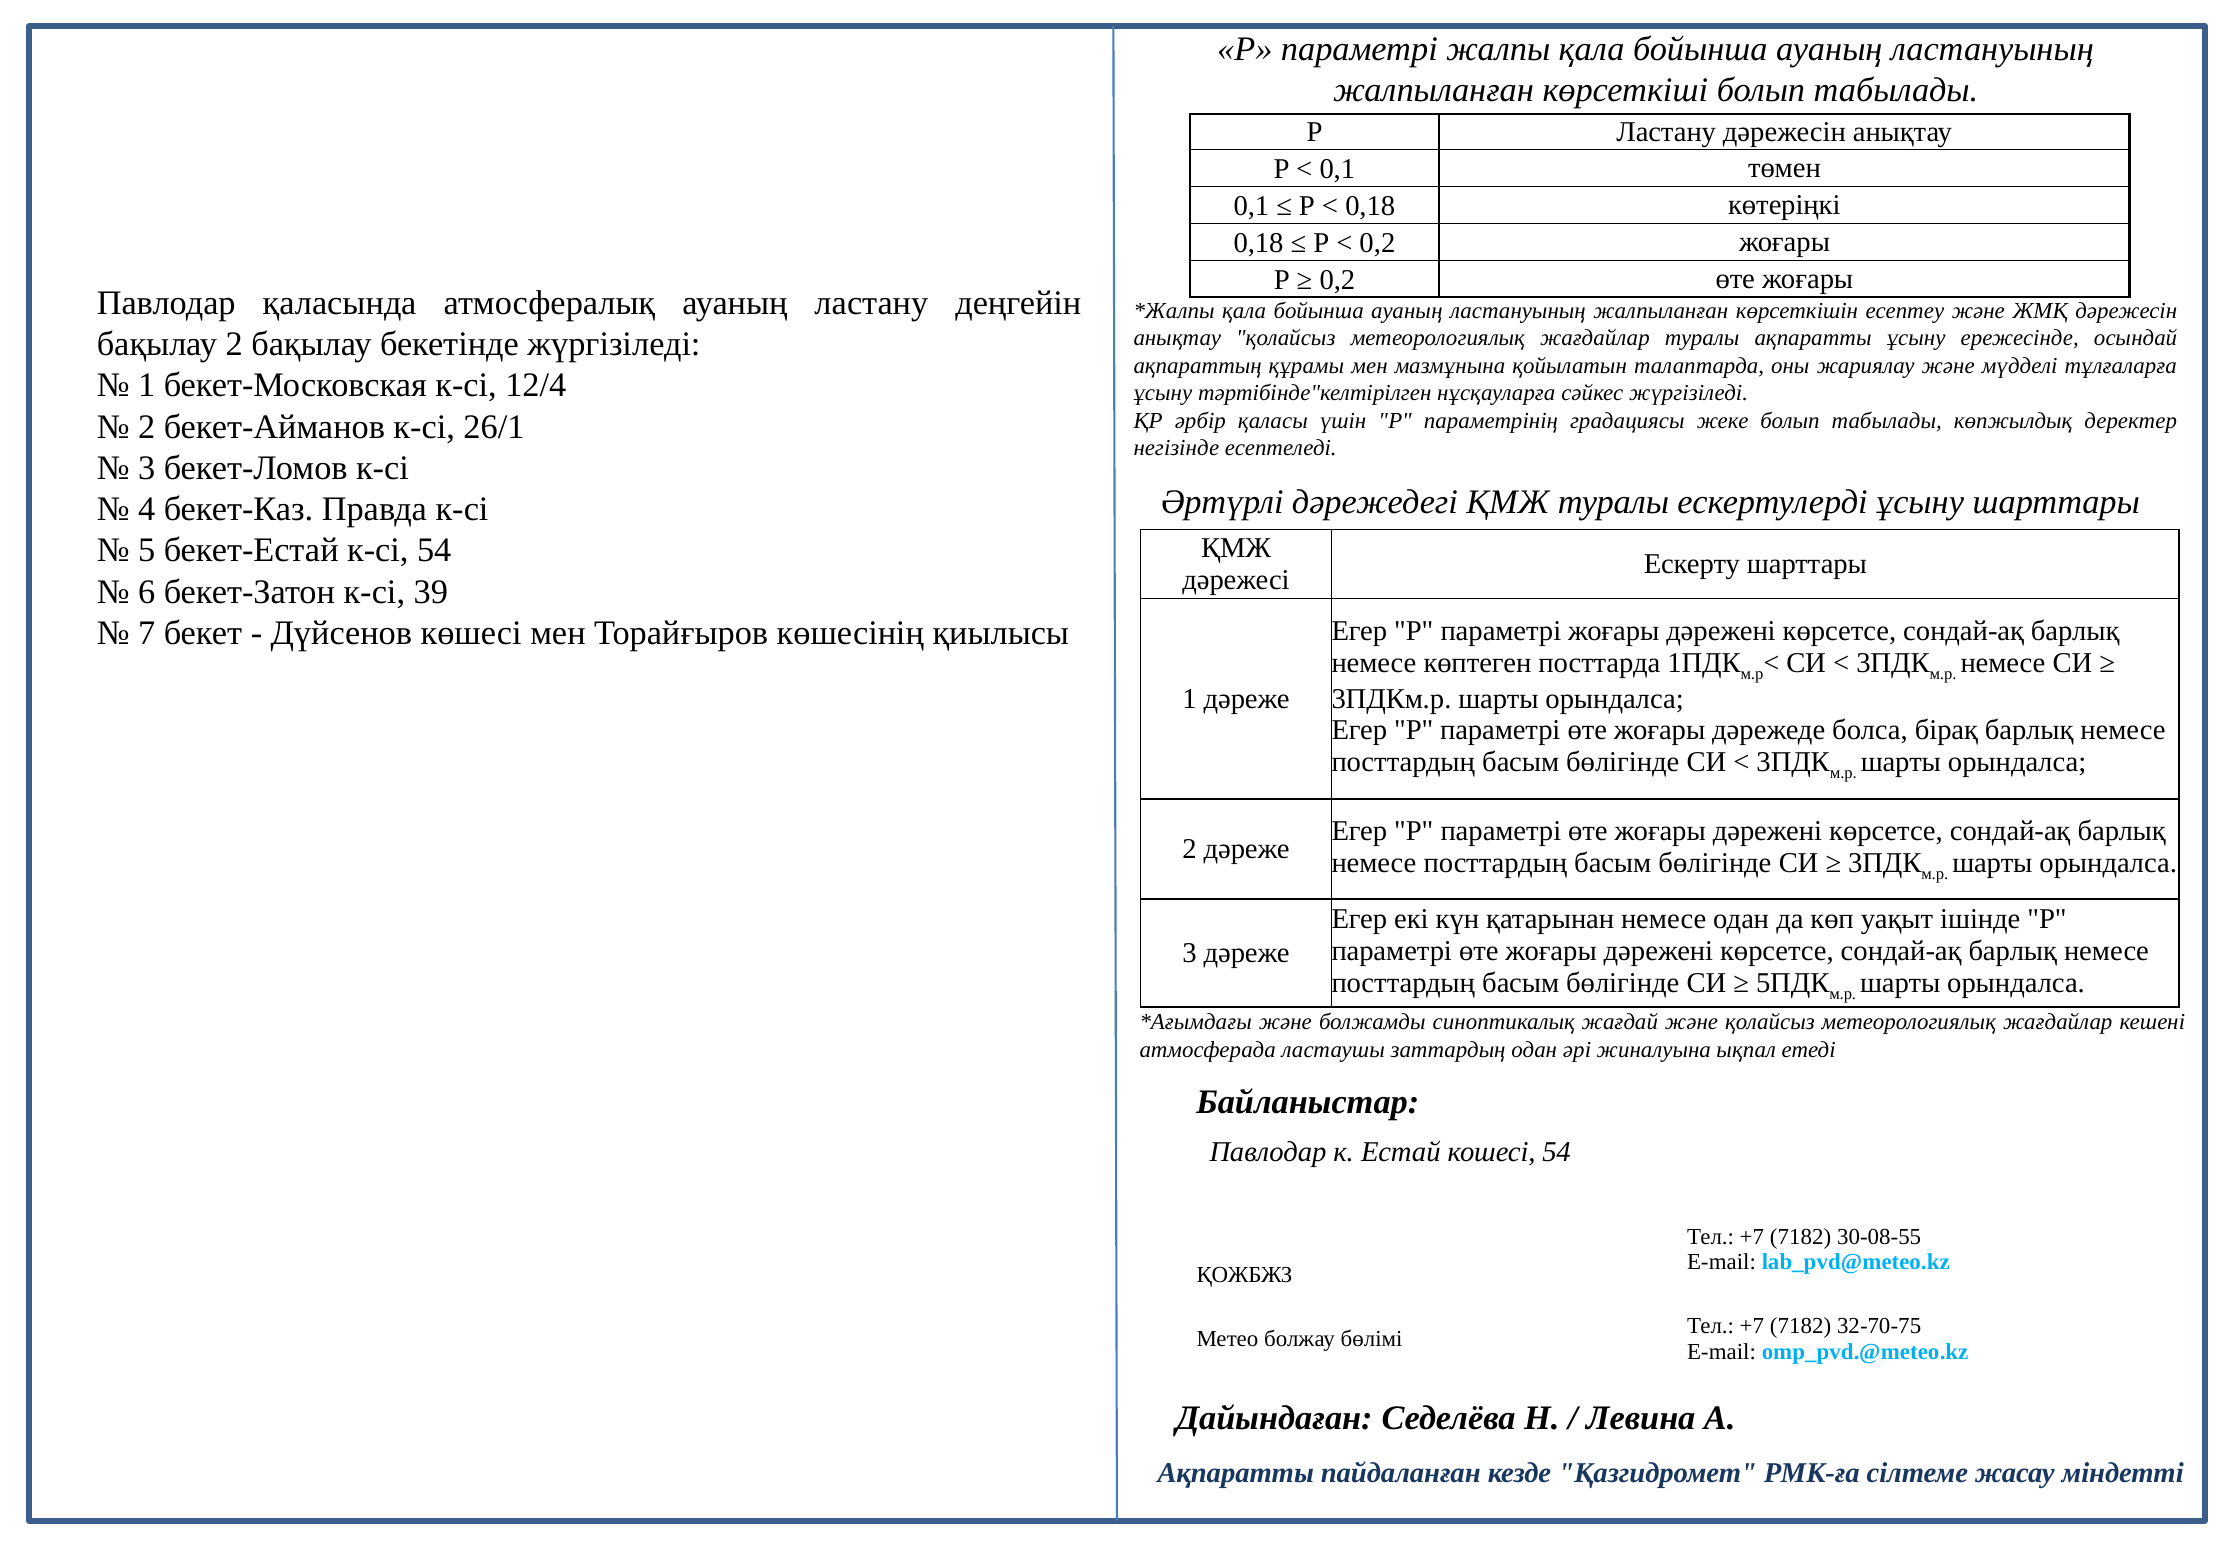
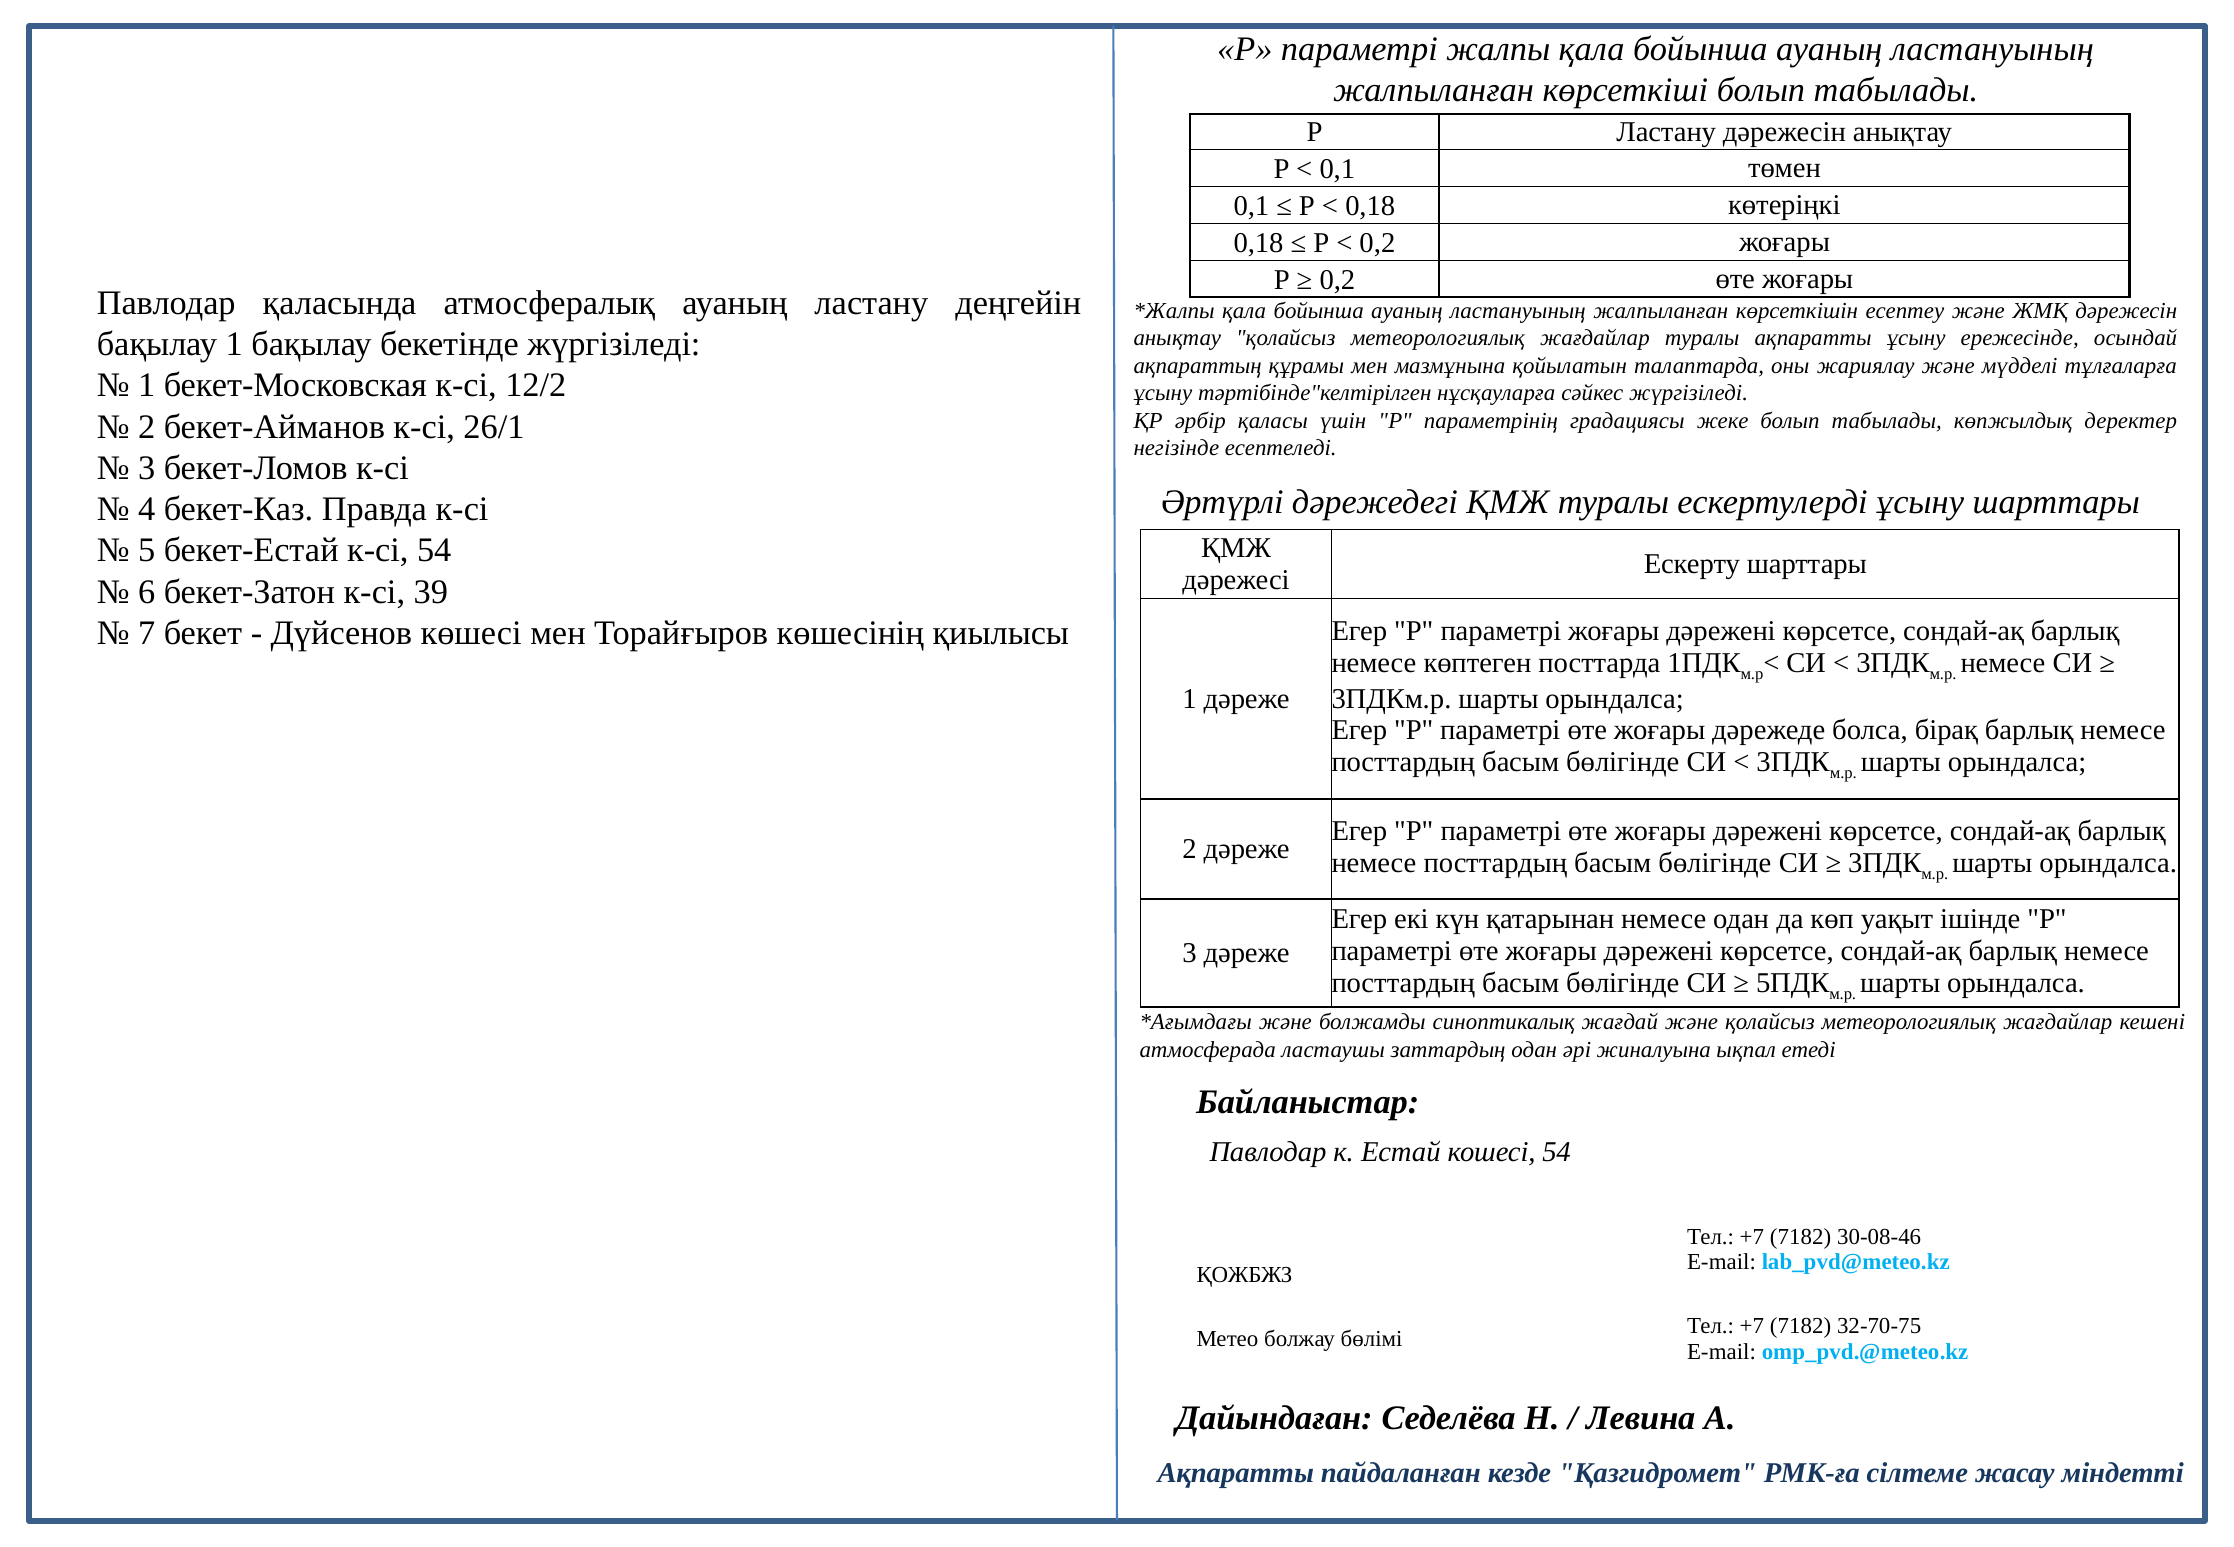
бақылау 2: 2 -> 1
12/4: 12/4 -> 12/2
30-08-55: 30-08-55 -> 30-08-46
